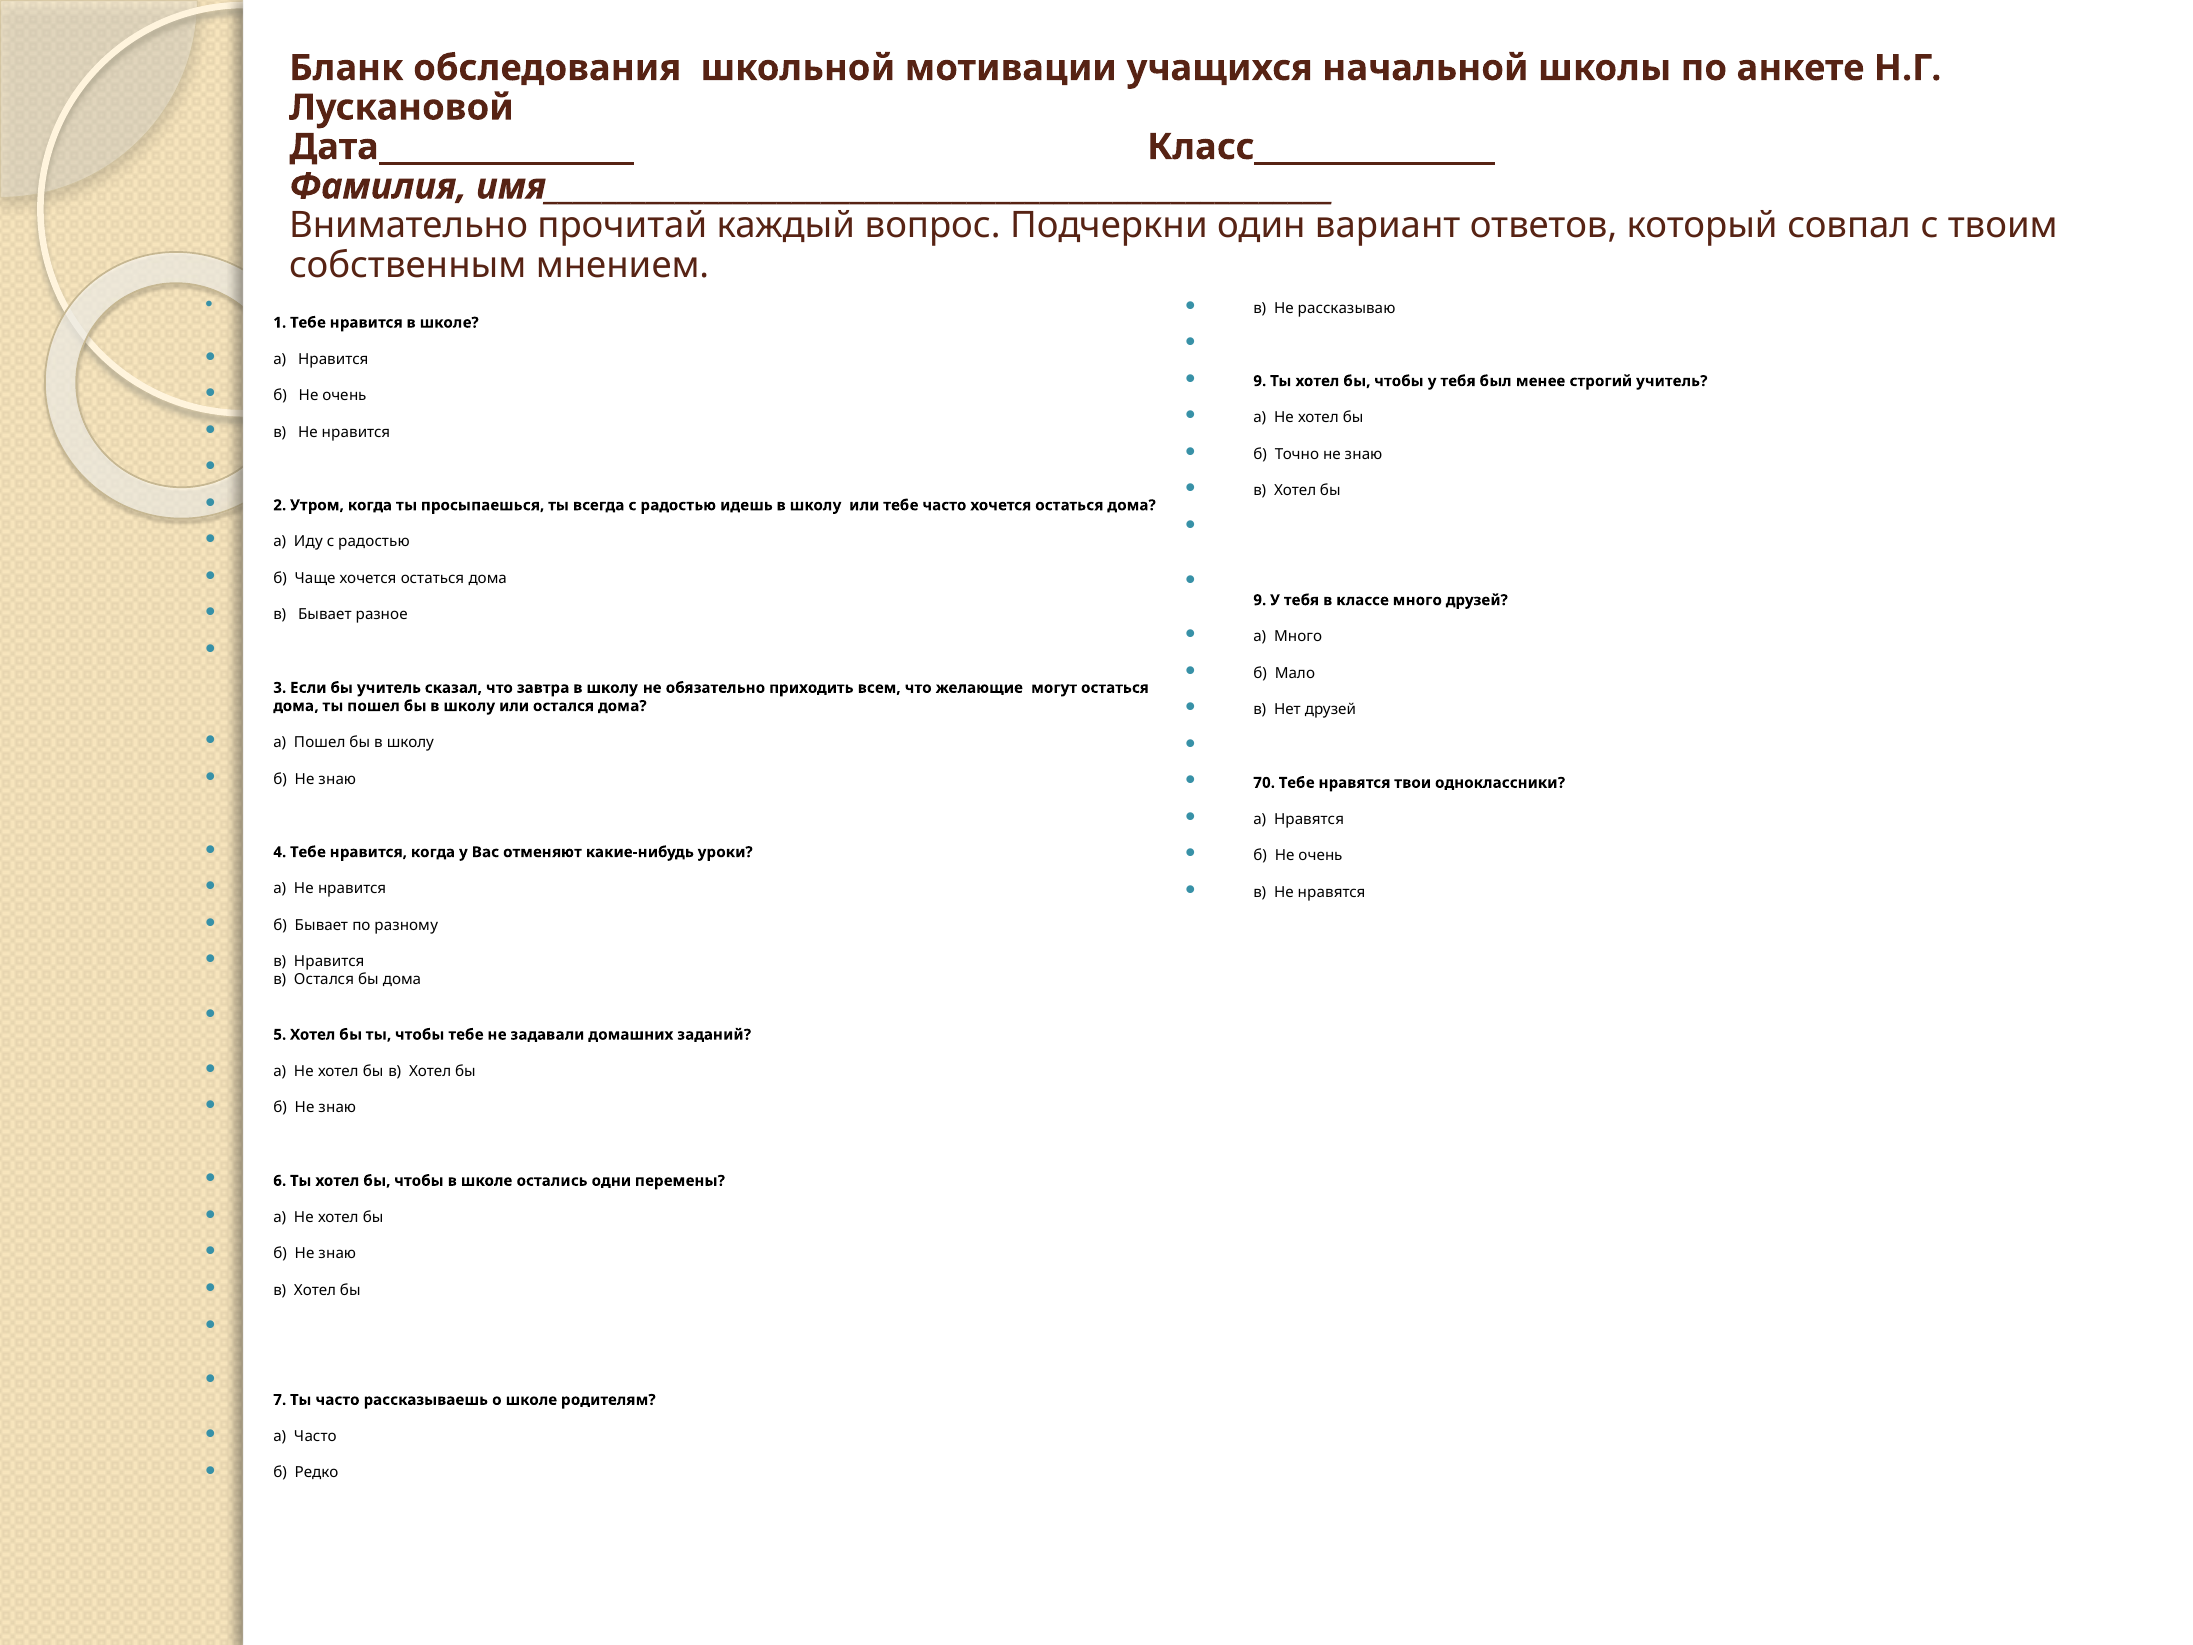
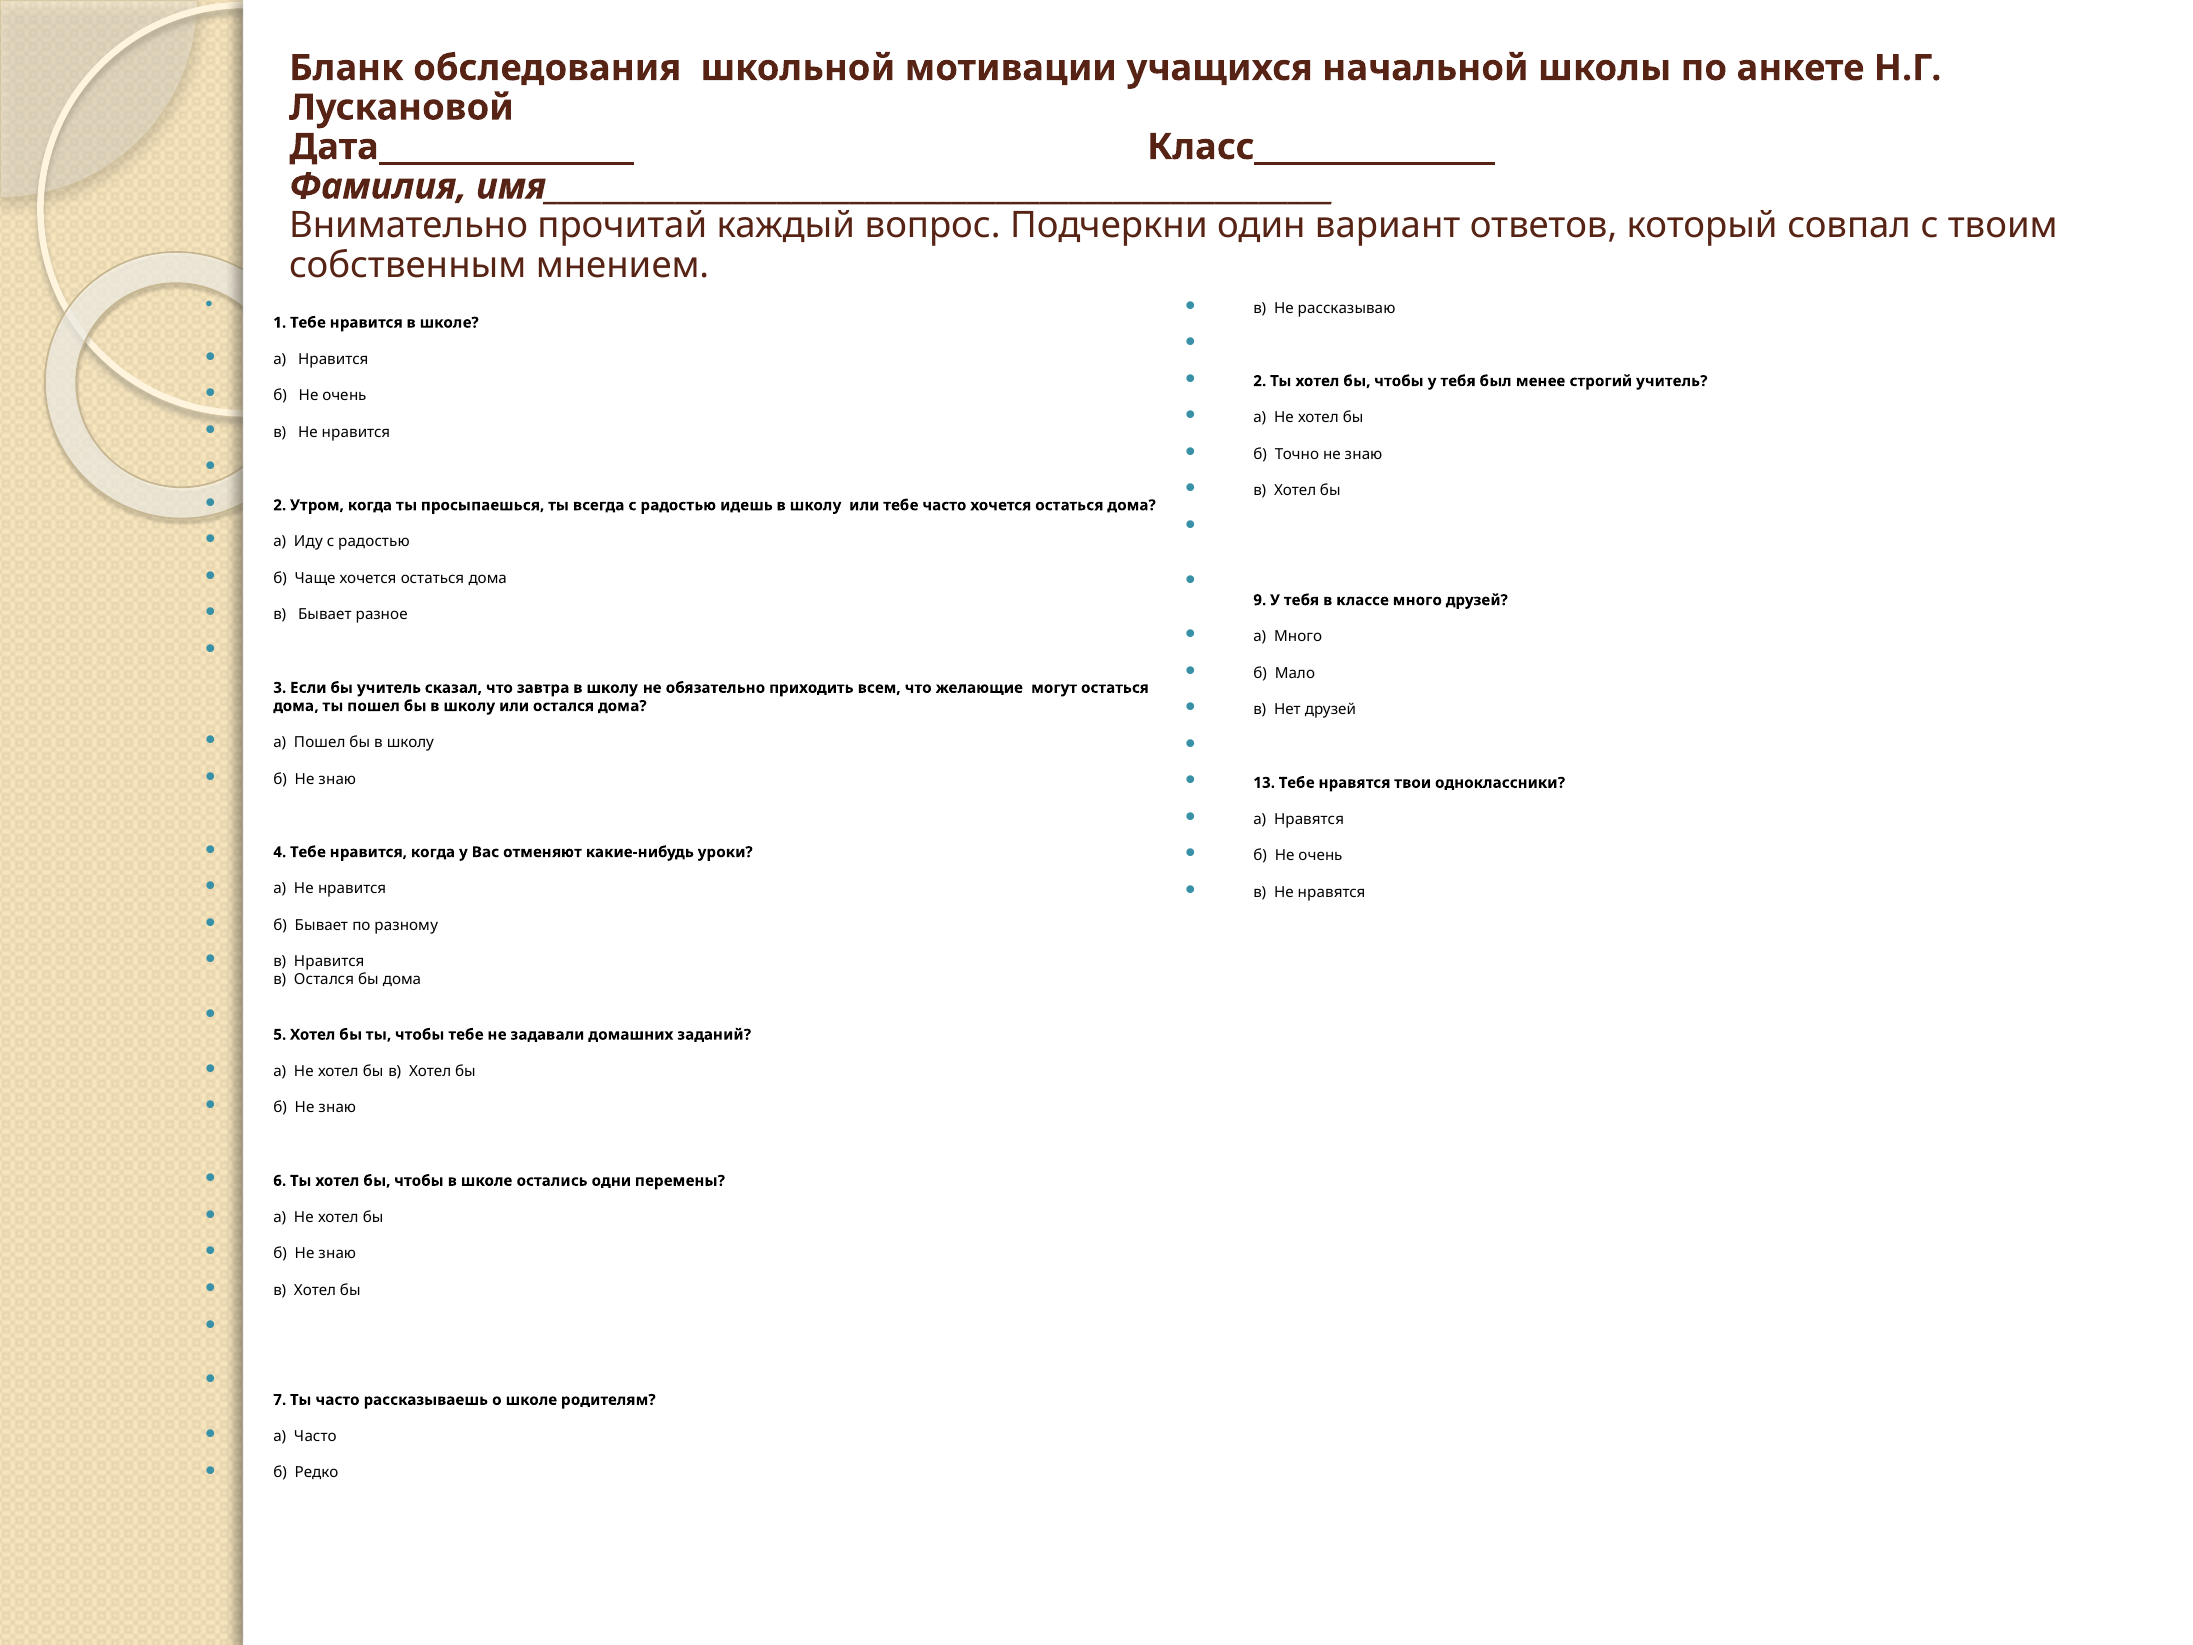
9 at (1260, 381): 9 -> 2
70: 70 -> 13
